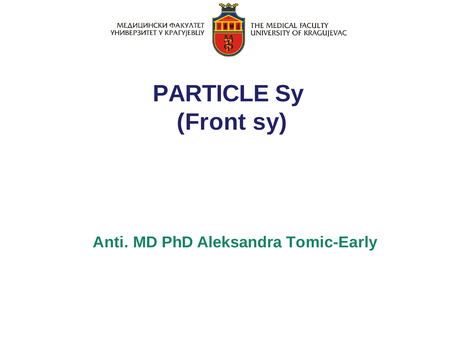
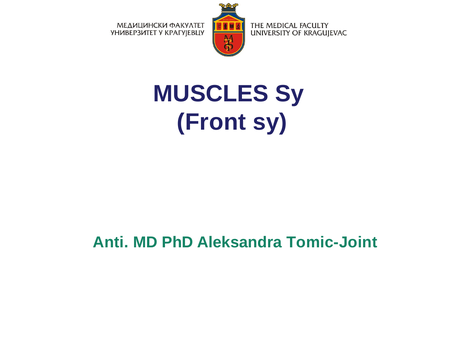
PARTICLE: PARTICLE -> MUSCLES
Tomic-Early: Tomic-Early -> Tomic-Joint
